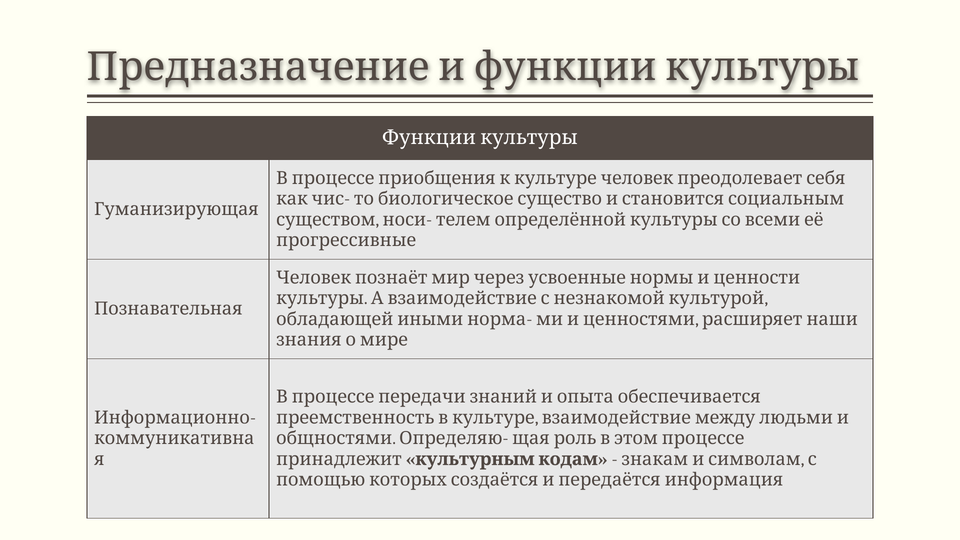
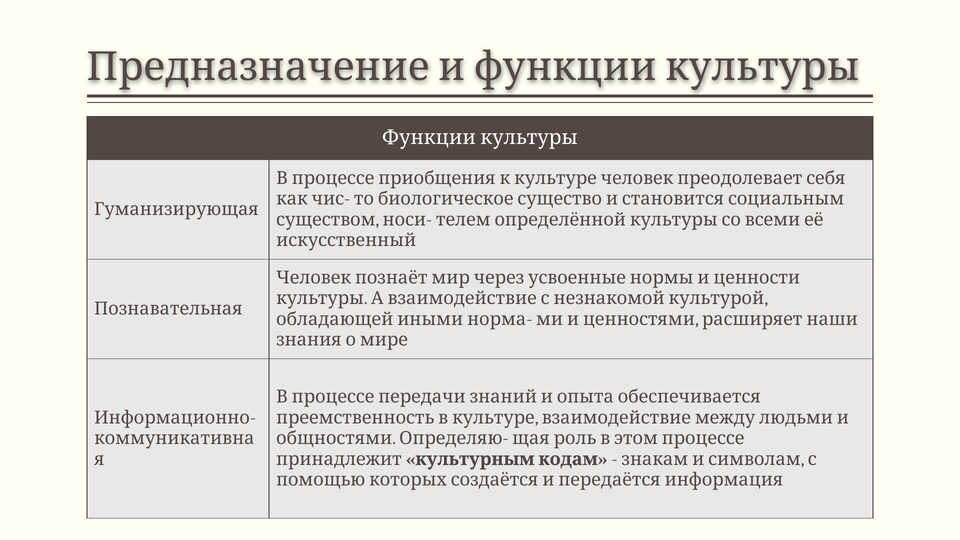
прогрессивные: прогрессивные -> искусственный
